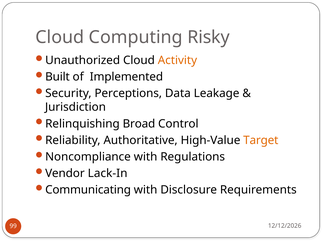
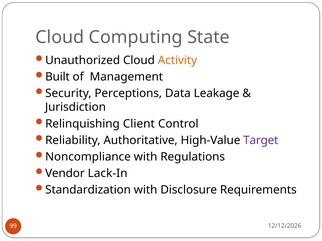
Risky: Risky -> State
Implemented: Implemented -> Management
Broad: Broad -> Client
Target colour: orange -> purple
Communicating: Communicating -> Standardization
